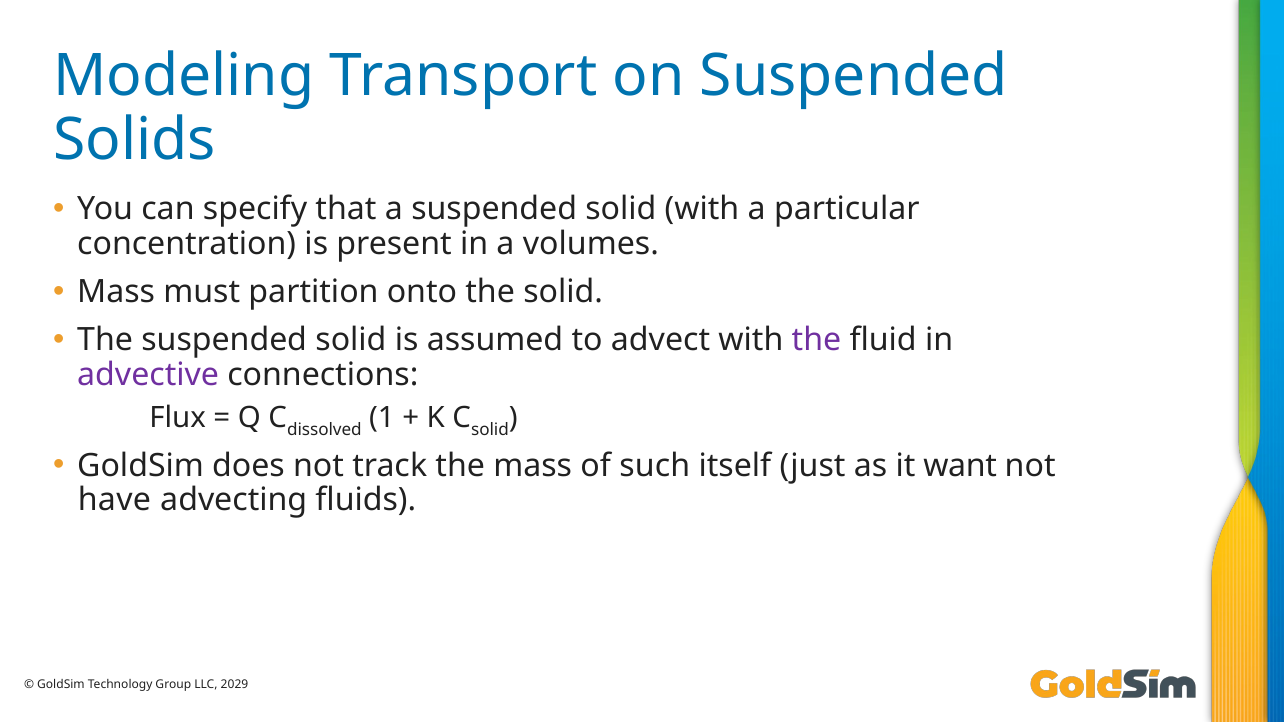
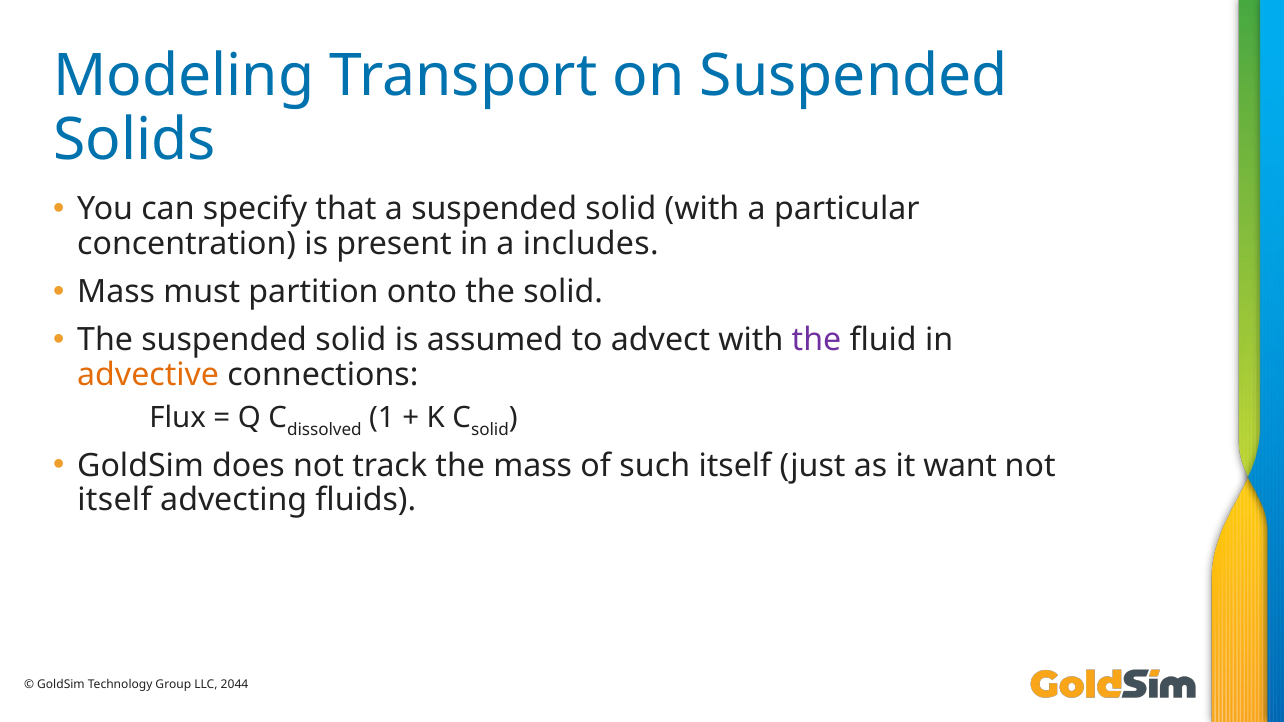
volumes: volumes -> includes
advective colour: purple -> orange
have at (114, 500): have -> itself
2029: 2029 -> 2044
